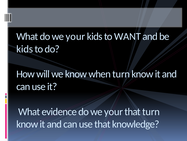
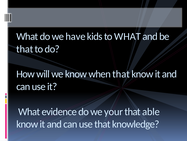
What do we your: your -> have
to WANT: WANT -> WHAT
kids at (25, 49): kids -> that
when turn: turn -> that
that turn: turn -> able
